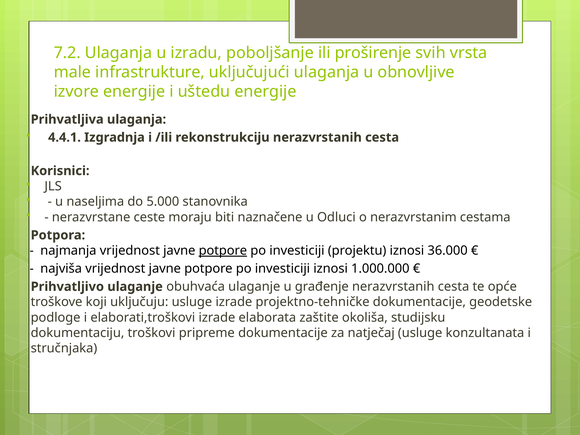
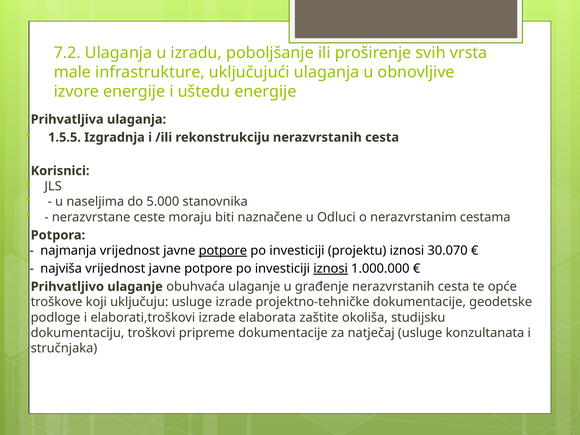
4.4.1: 4.4.1 -> 1.5.5
36.000: 36.000 -> 30.070
iznosi at (331, 269) underline: none -> present
